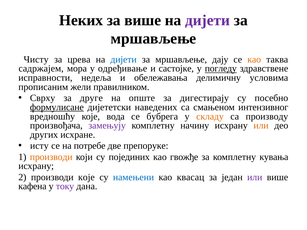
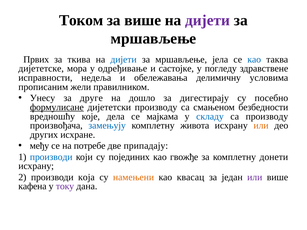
Неких: Неких -> Током
Чисту: Чисту -> Првих
црева: црева -> ткива
дају: дају -> јела
као at (254, 59) colour: orange -> blue
садржајем: садржајем -> дијететске
погледу underline: present -> none
Сврху: Сврху -> Унесу
опште: опште -> дошло
дијететски наведених: наведених -> производу
интензивног: интензивног -> безбедности
вода: вода -> дела
бубрега: бубрега -> мајкама
складу colour: orange -> blue
замењују colour: purple -> blue
начину: начину -> живота
исту: исту -> међу
препоруке: препоруке -> припадају
производи at (51, 157) colour: orange -> blue
кувања: кувања -> донети
производи које: које -> која
намењени colour: blue -> orange
